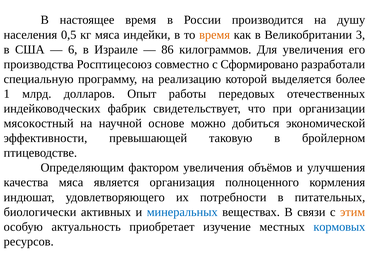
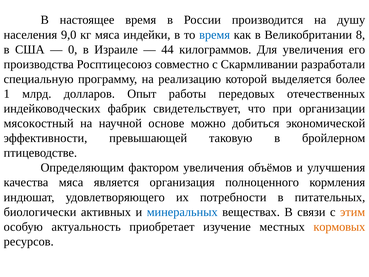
0,5: 0,5 -> 9,0
время at (215, 35) colour: orange -> blue
3: 3 -> 8
6: 6 -> 0
86: 86 -> 44
Сформировано: Сформировано -> Скармливании
кормовых colour: blue -> orange
